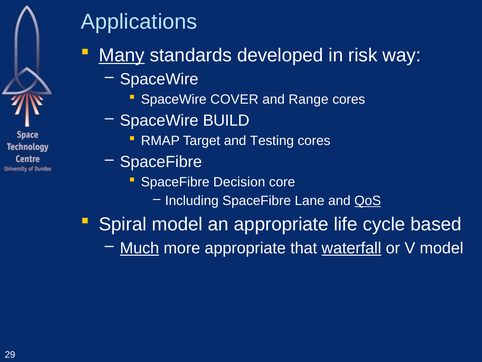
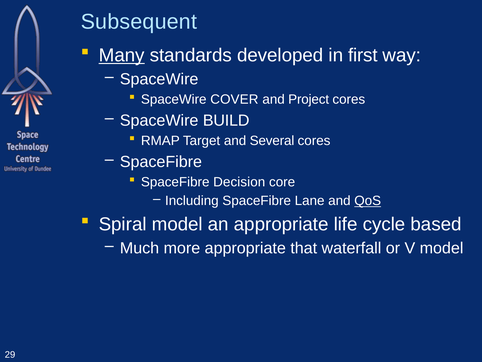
Applications: Applications -> Subsequent
risk: risk -> first
Range: Range -> Project
Testing: Testing -> Several
Much underline: present -> none
waterfall underline: present -> none
